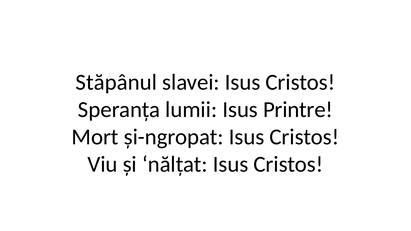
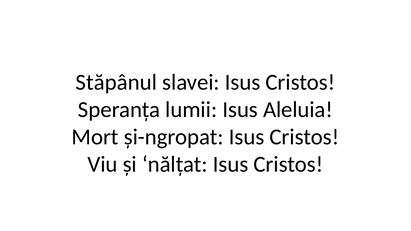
Printre: Printre -> Aleluia
